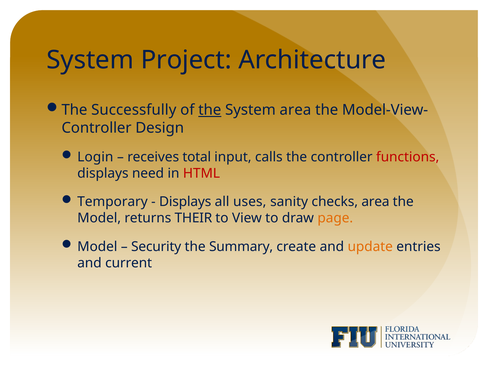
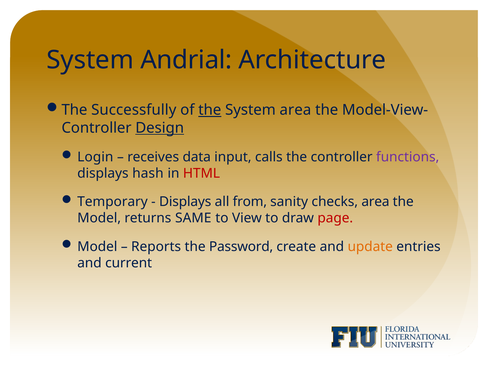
Project: Project -> Andrial
Design underline: none -> present
total: total -> data
functions colour: red -> purple
need: need -> hash
uses: uses -> from
THEIR: THEIR -> SAME
page colour: orange -> red
Security: Security -> Reports
Summary: Summary -> Password
